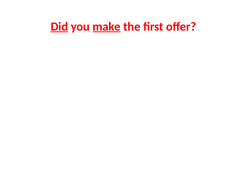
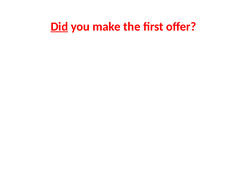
make underline: present -> none
